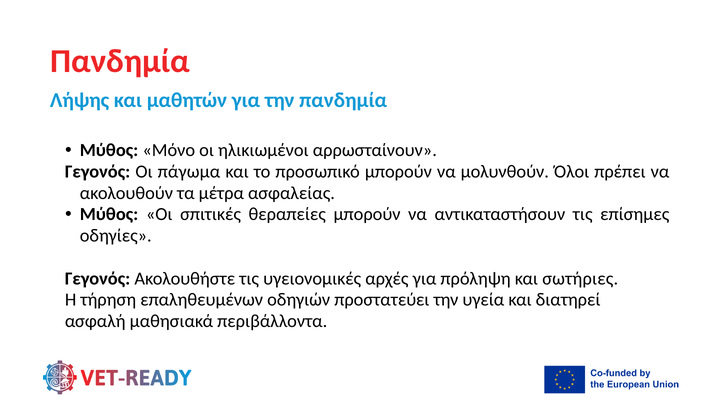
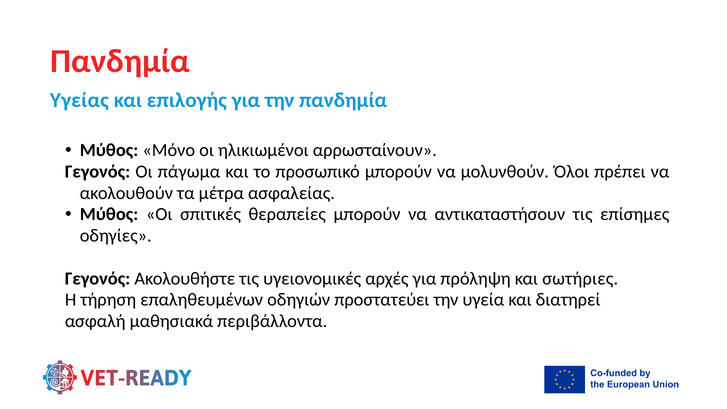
Λήψης: Λήψης -> Υγείας
μαθητών: μαθητών -> επιλογής
